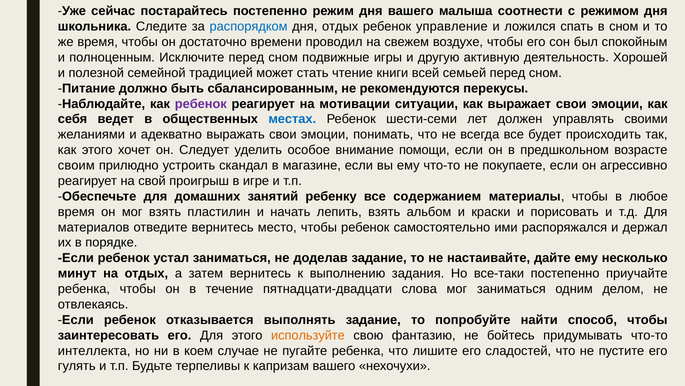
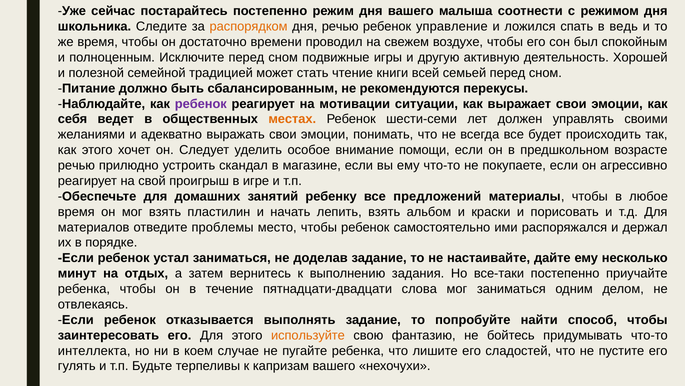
распорядком colour: blue -> orange
дня отдых: отдых -> речью
в сном: сном -> ведь
местах colour: blue -> orange
своим at (76, 165): своим -> речью
содержанием: содержанием -> предложений
отведите вернитесь: вернитесь -> проблемы
